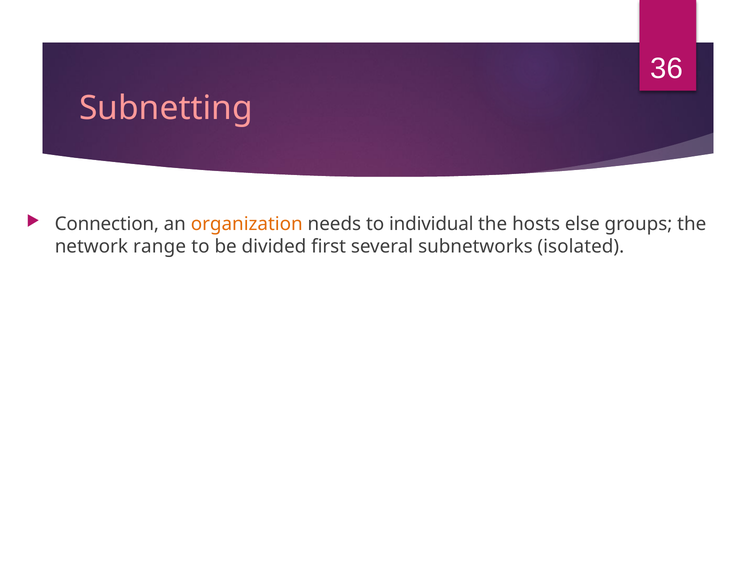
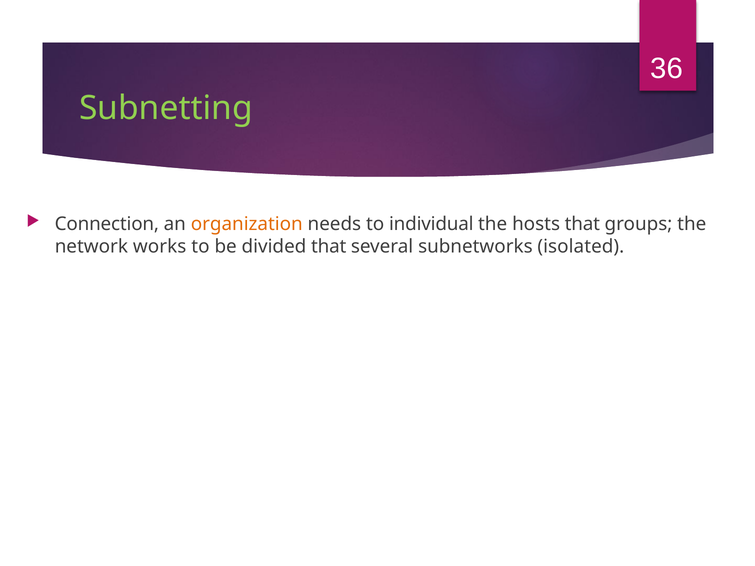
Subnetting colour: pink -> light green
hosts else: else -> that
range: range -> works
divided first: first -> that
